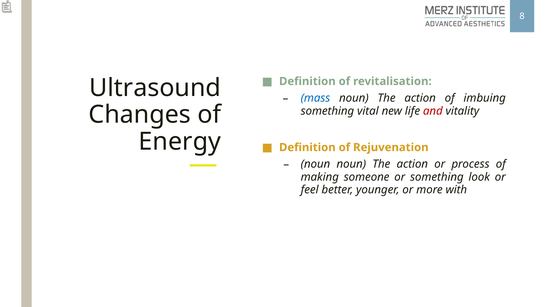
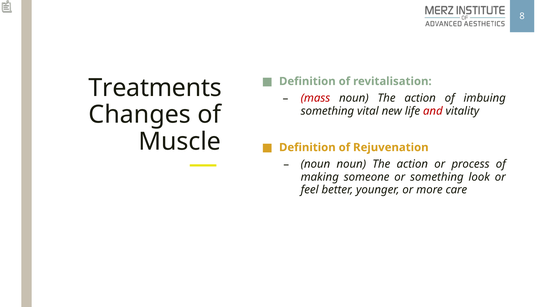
Ultrasound: Ultrasound -> Treatments
mass colour: blue -> red
Energy: Energy -> Muscle
with: with -> care
